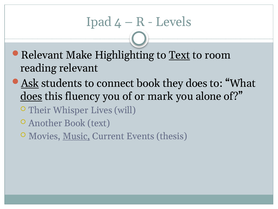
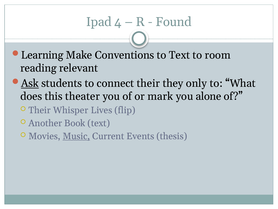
Levels: Levels -> Found
Relevant at (42, 55): Relevant -> Learning
Highlighting: Highlighting -> Conventions
Text at (179, 55) underline: present -> none
connect book: book -> their
they does: does -> only
does at (31, 96) underline: present -> none
fluency: fluency -> theater
will: will -> flip
